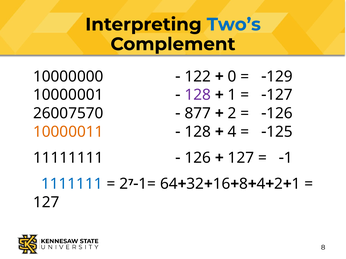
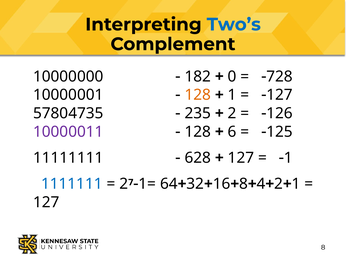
122: 122 -> 182
129: 129 -> 728
128 at (198, 95) colour: purple -> orange
26007570: 26007570 -> 57804735
877: 877 -> 235
10000011 colour: orange -> purple
4 at (232, 132): 4 -> 6
126 at (198, 158): 126 -> 628
